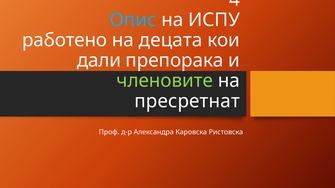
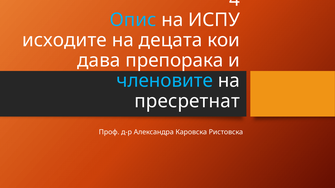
работено: работено -> исходите
дали: дали -> дава
членовите colour: light green -> light blue
